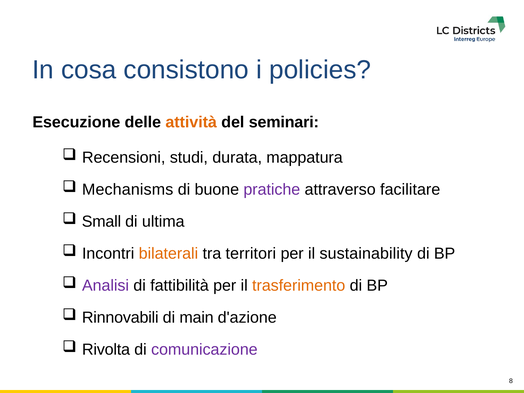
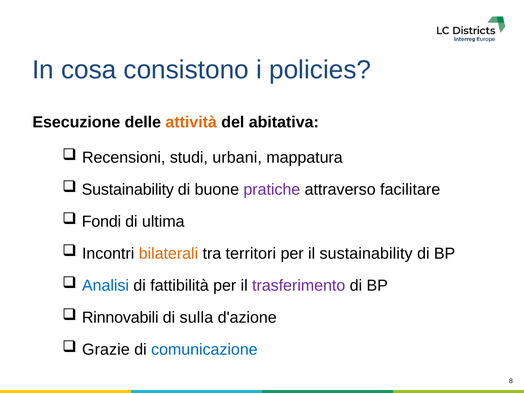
seminari: seminari -> abitativa
durata: durata -> urbani
Mechanisms at (128, 189): Mechanisms -> Sustainability
Small: Small -> Fondi
Analisi colour: purple -> blue
trasferimento colour: orange -> purple
main: main -> sulla
Rivolta: Rivolta -> Grazie
comunicazione colour: purple -> blue
